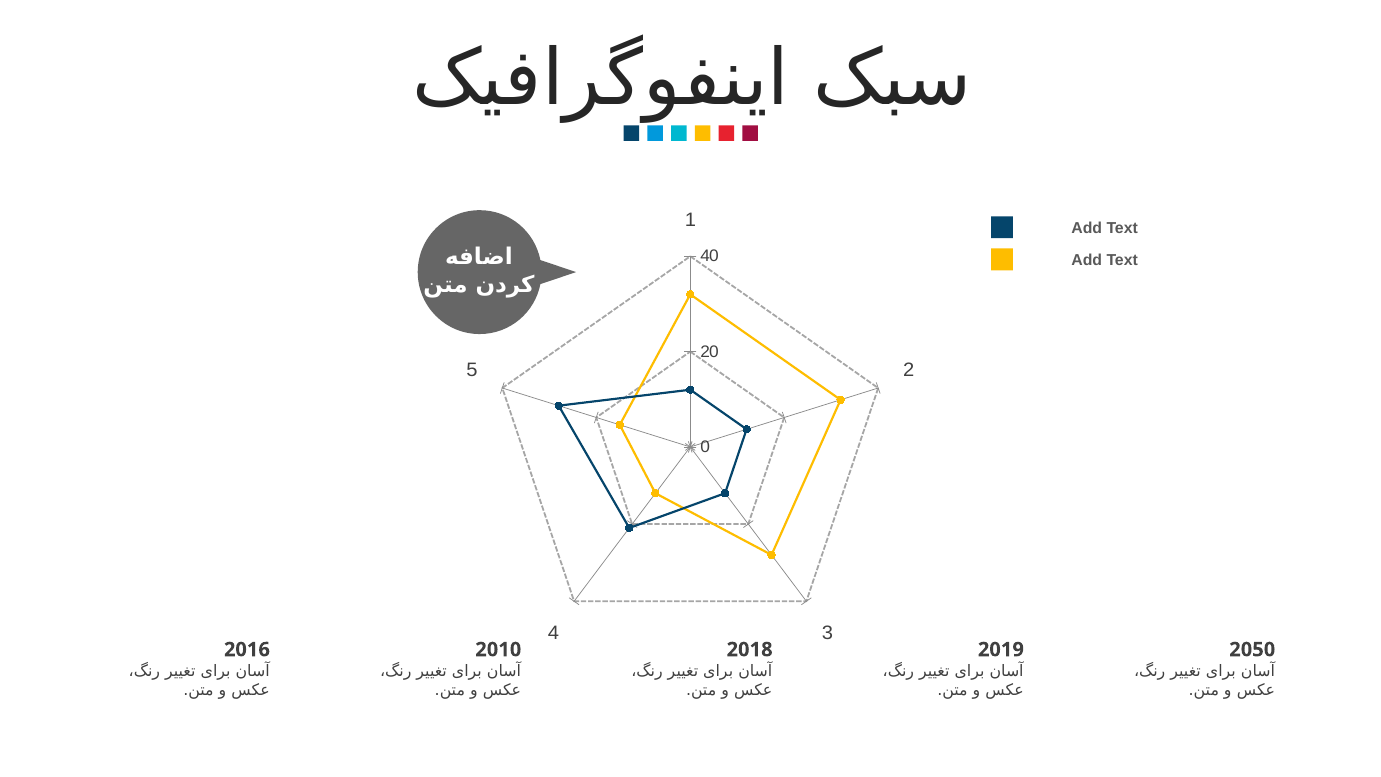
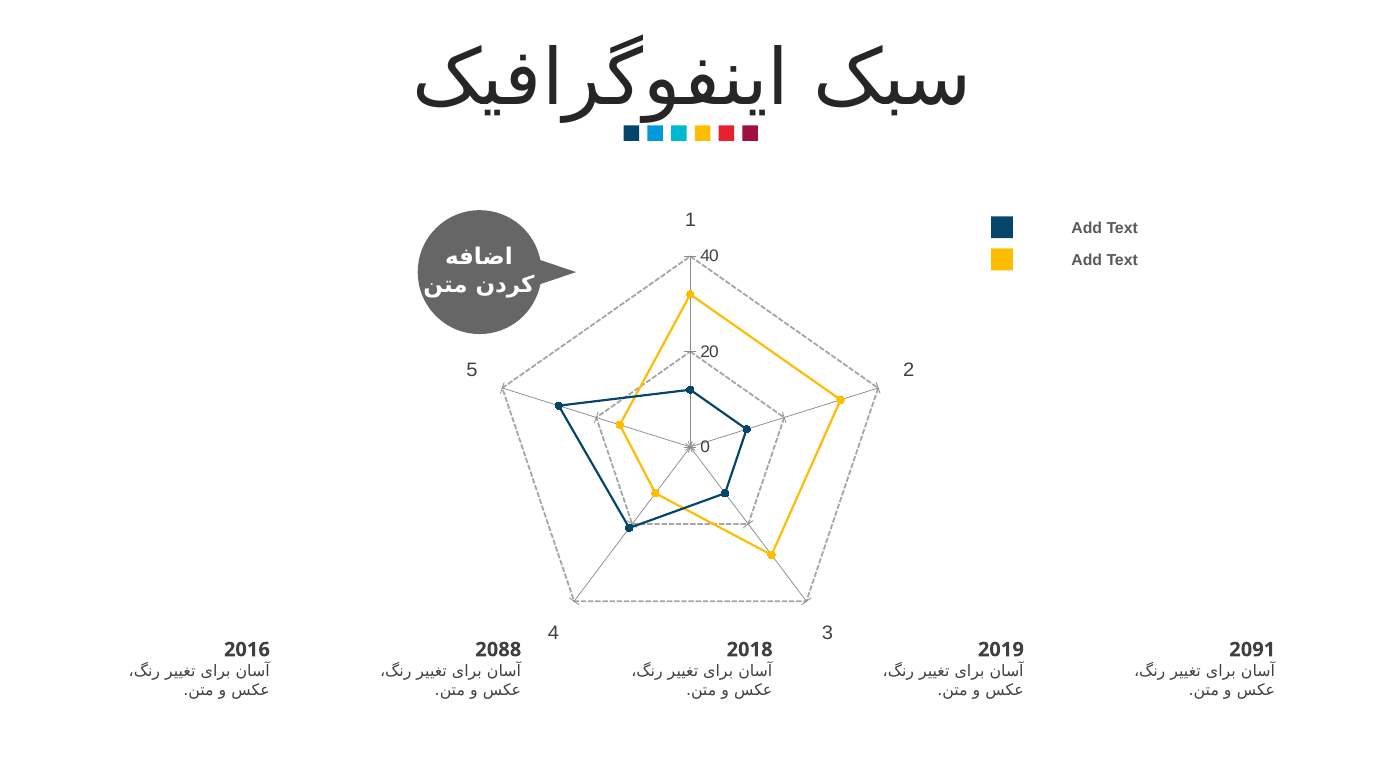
2010: 2010 -> 2088
2050: 2050 -> 2091
